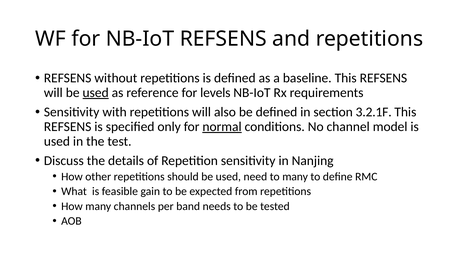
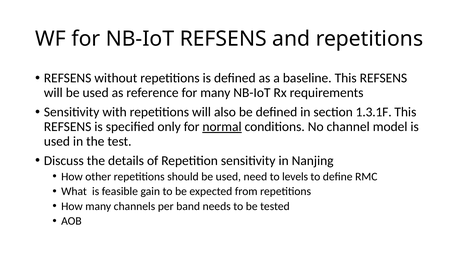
used at (96, 93) underline: present -> none
for levels: levels -> many
3.2.1F: 3.2.1F -> 1.3.1F
to many: many -> levels
